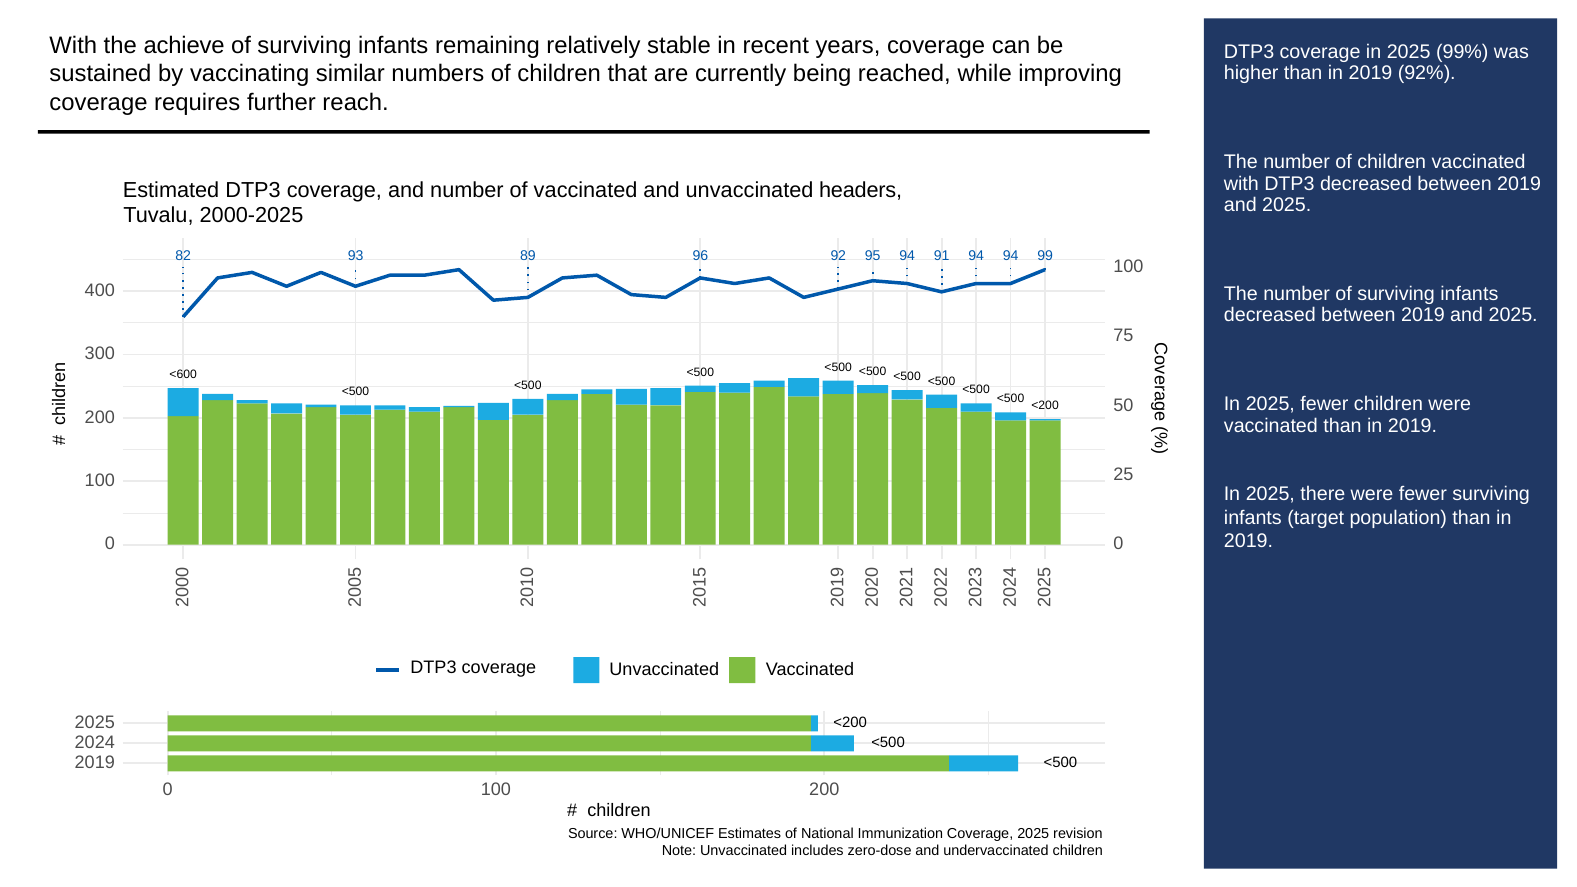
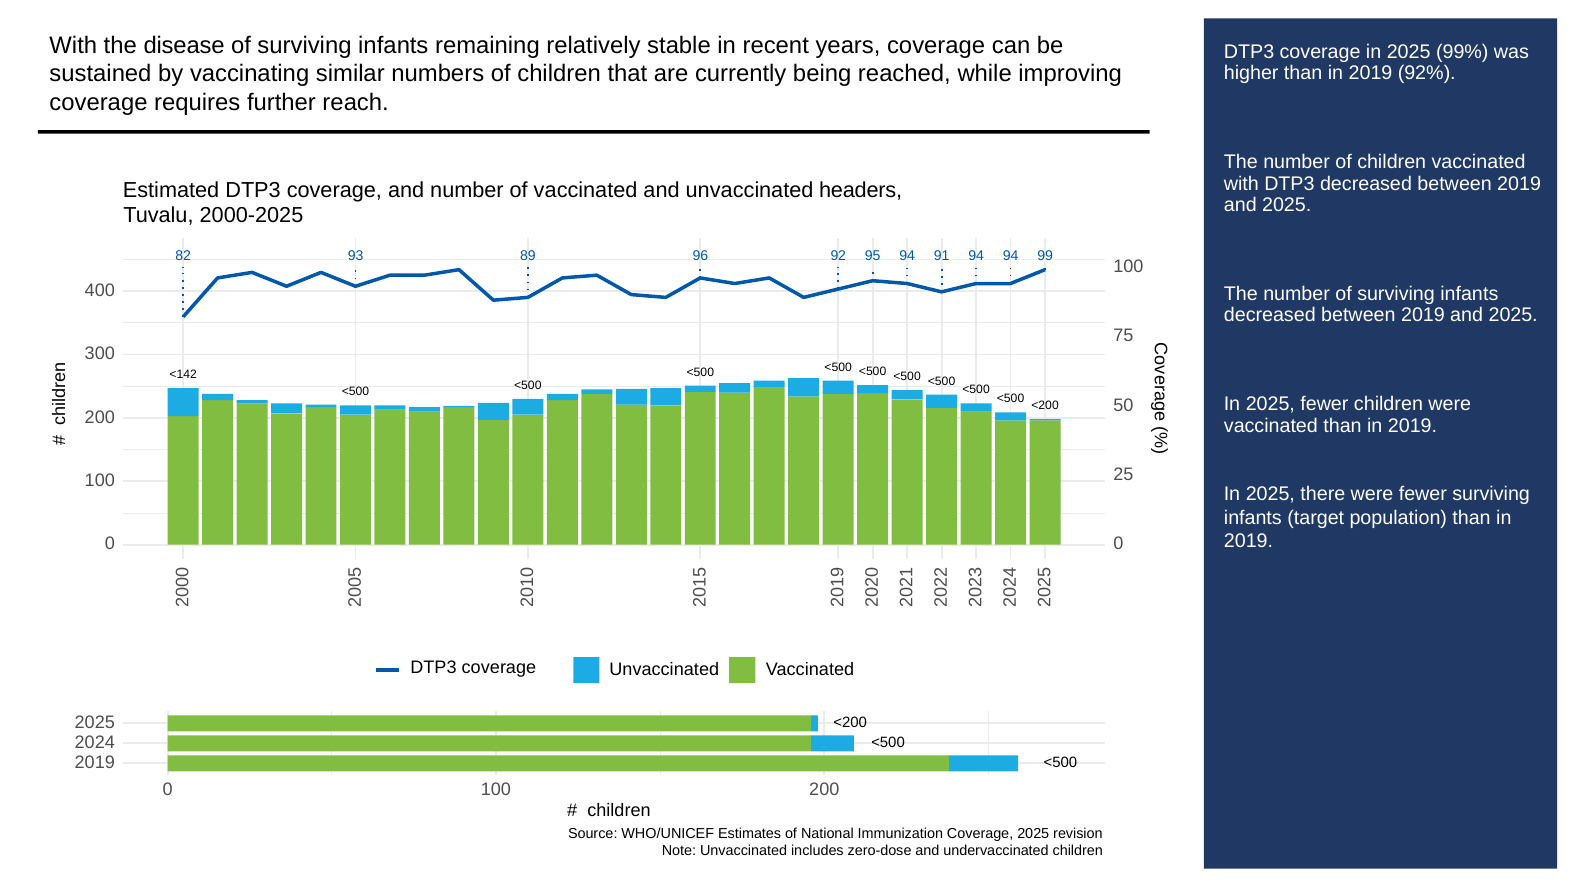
achieve: achieve -> disease
<600: <600 -> <142
